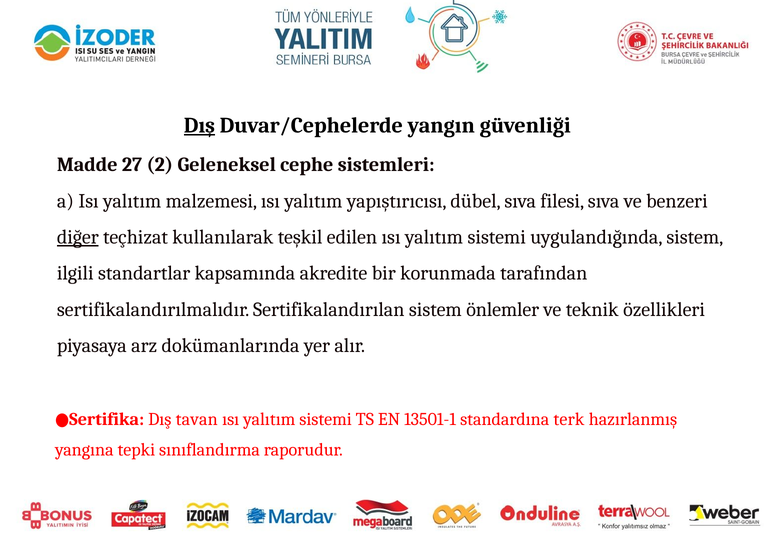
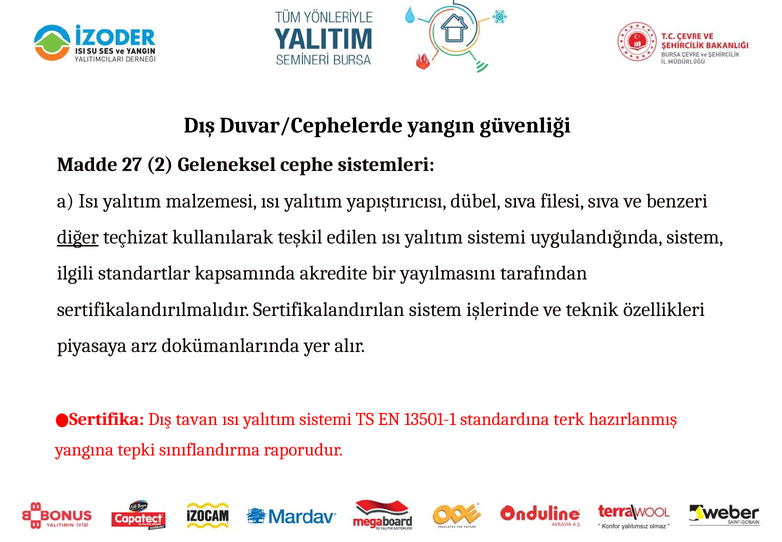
Dış at (199, 125) underline: present -> none
korunmada: korunmada -> yayılmasını
önlemler: önlemler -> işlerinde
